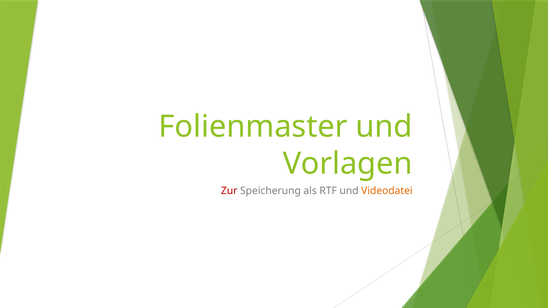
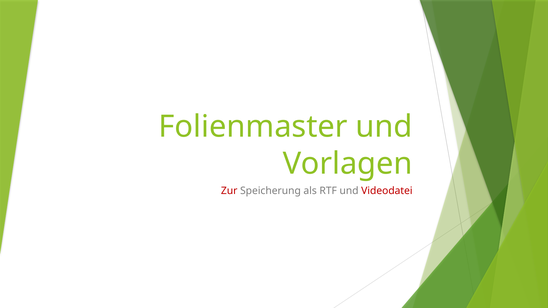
Videodatei colour: orange -> red
